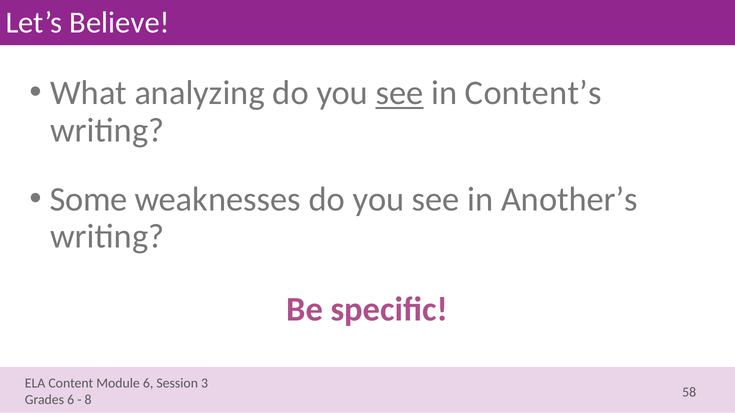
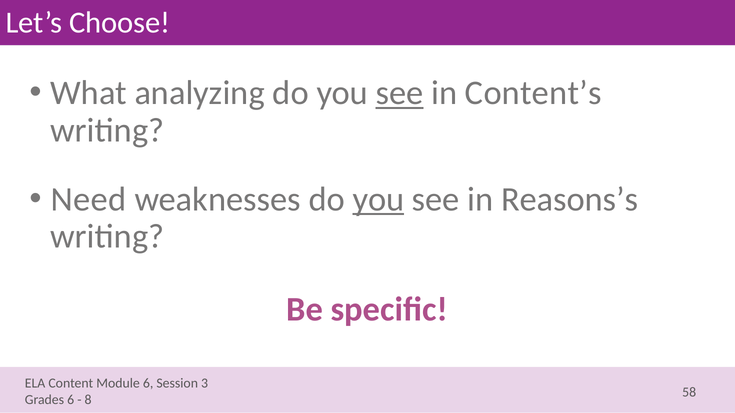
Believe: Believe -> Choose
Some: Some -> Need
you at (378, 199) underline: none -> present
Another’s: Another’s -> Reasons’s
